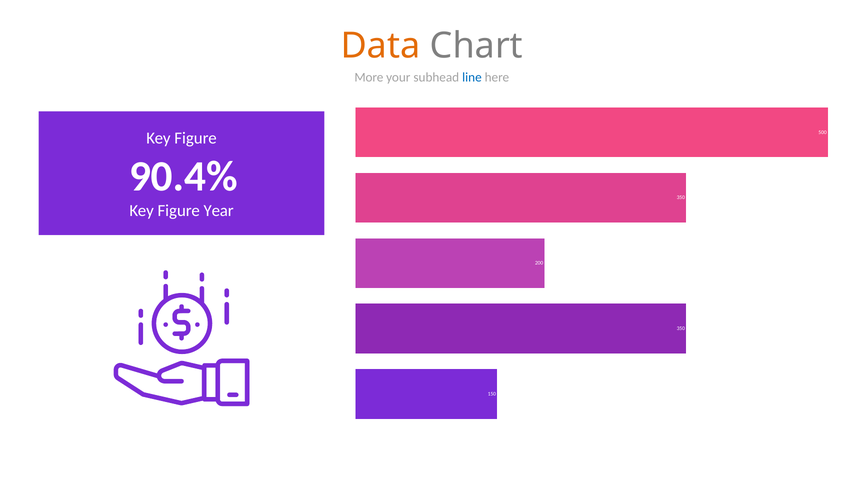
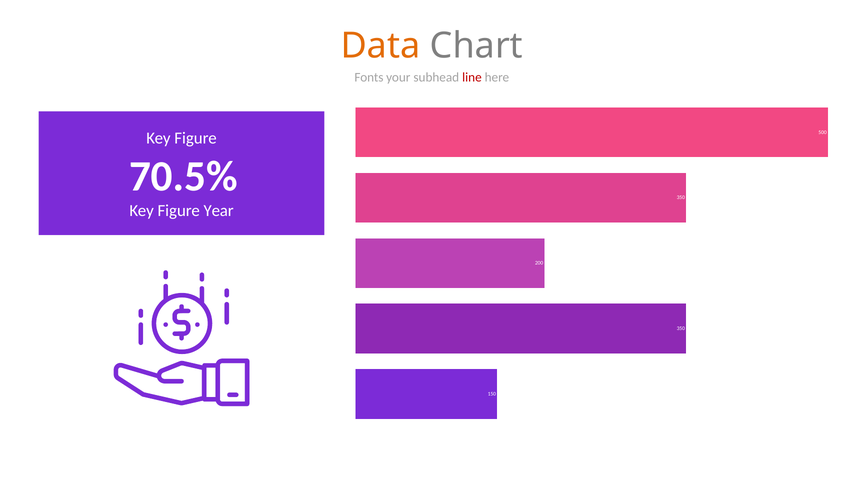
More: More -> Fonts
line colour: blue -> red
90.4%: 90.4% -> 70.5%
